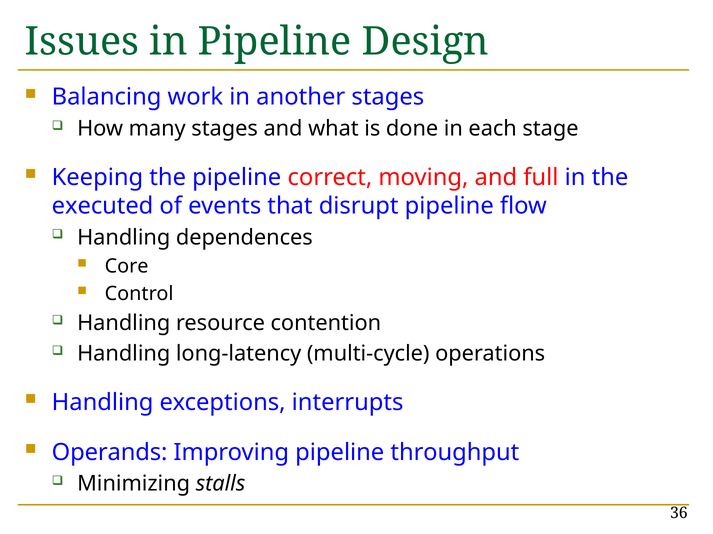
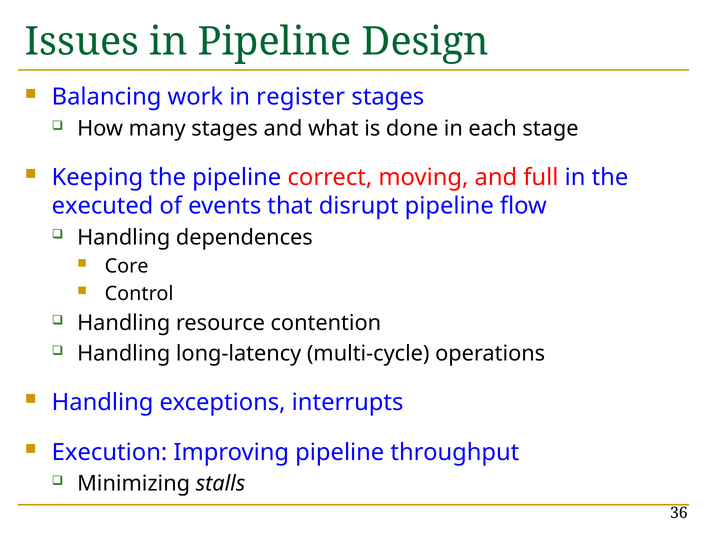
another: another -> register
Operands: Operands -> Execution
